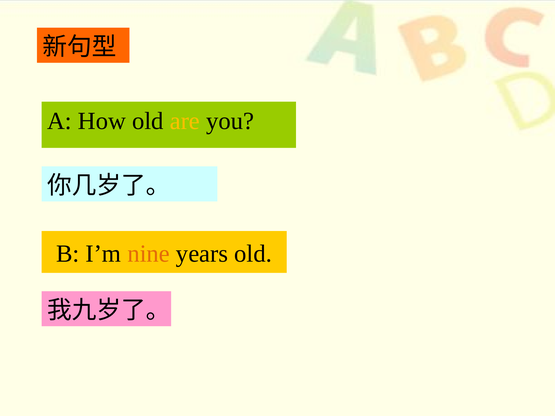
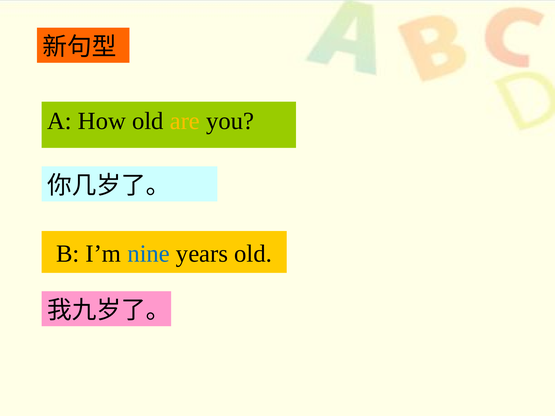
nine colour: orange -> blue
